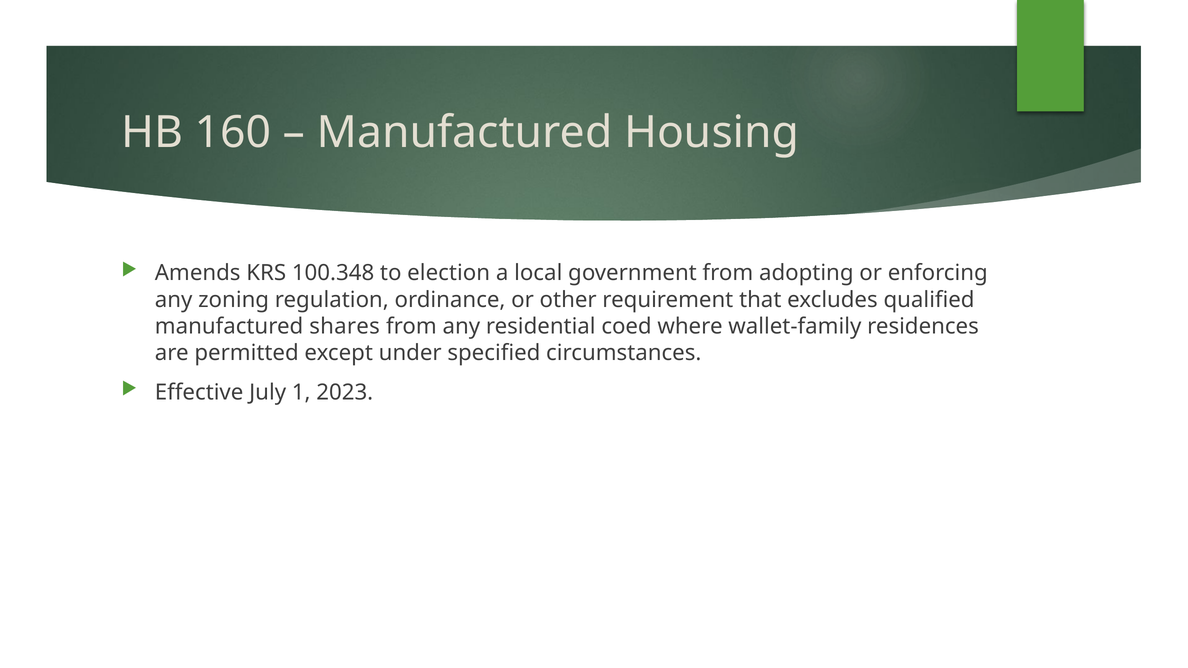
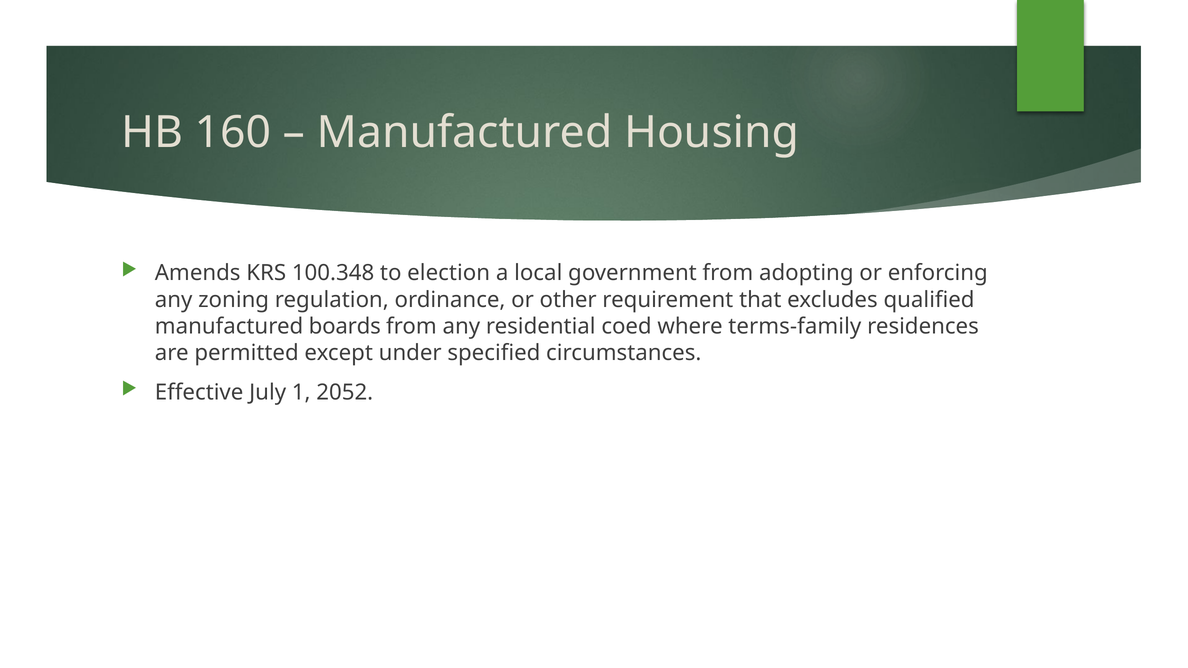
shares: shares -> boards
wallet-family: wallet-family -> terms-family
2023: 2023 -> 2052
